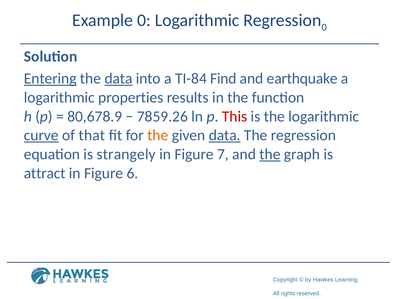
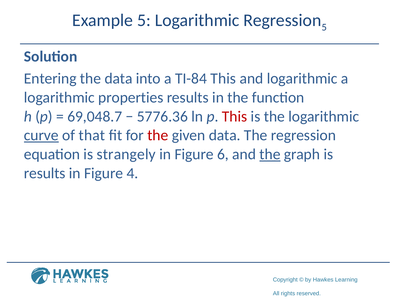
Example 0: 0 -> 5
Regression 0: 0 -> 5
Entering underline: present -> none
data at (119, 79) underline: present -> none
TI-84 Find: Find -> This
and earthquake: earthquake -> logarithmic
80,678.9: 80,678.9 -> 69,048.7
7859.26: 7859.26 -> 5776.36
the at (158, 135) colour: orange -> red
data at (225, 135) underline: present -> none
7: 7 -> 6
attract at (45, 173): attract -> results
6: 6 -> 4
